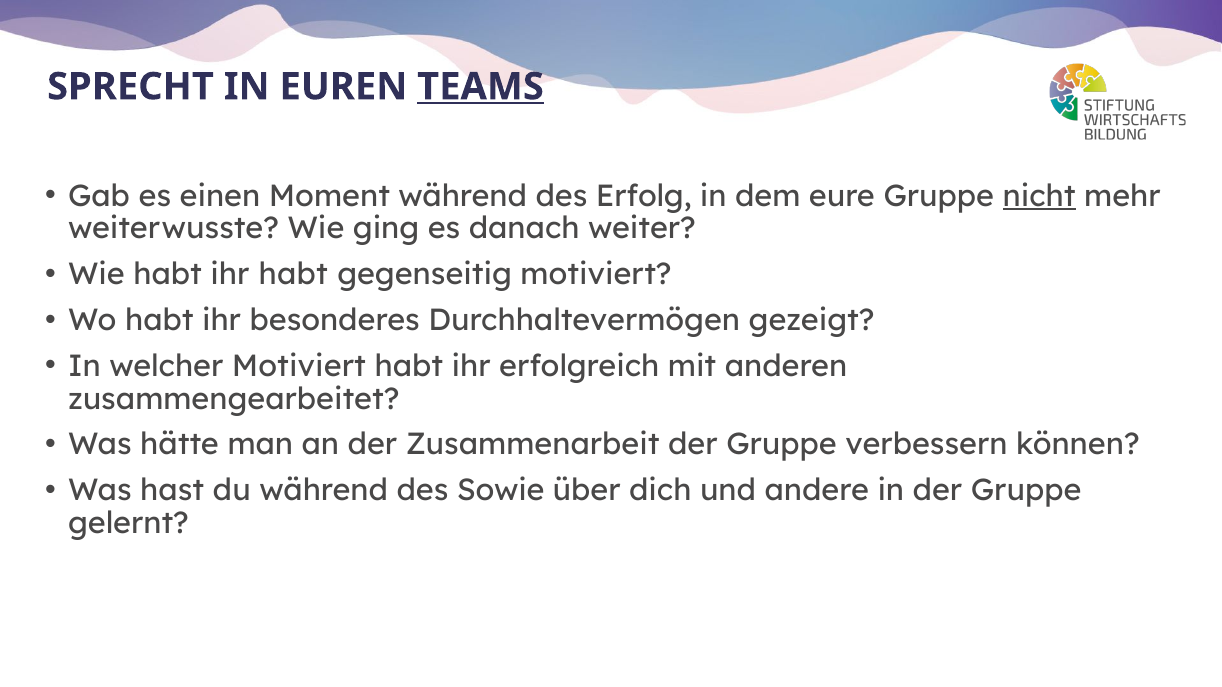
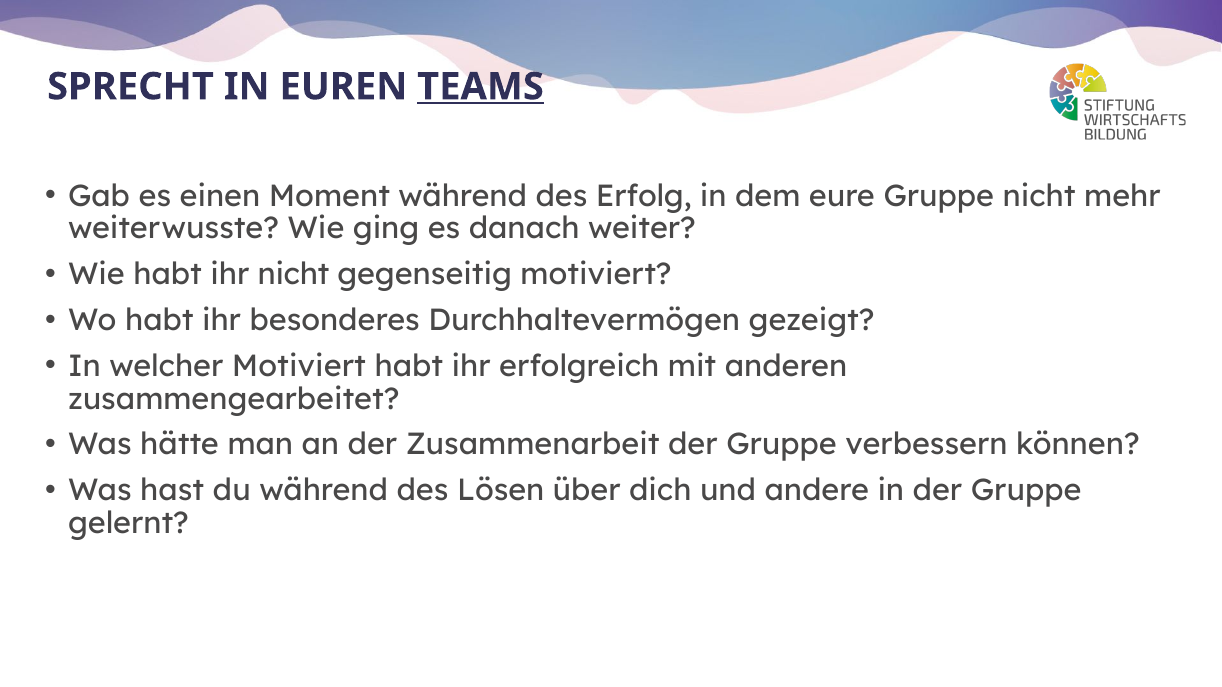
nicht at (1039, 196) underline: present -> none
ihr habt: habt -> nicht
Sowie: Sowie -> Lösen
